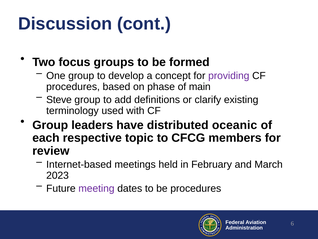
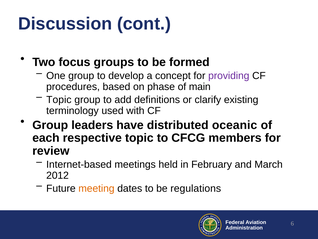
Steve at (59, 99): Steve -> Topic
2023: 2023 -> 2012
meeting colour: purple -> orange
be procedures: procedures -> regulations
